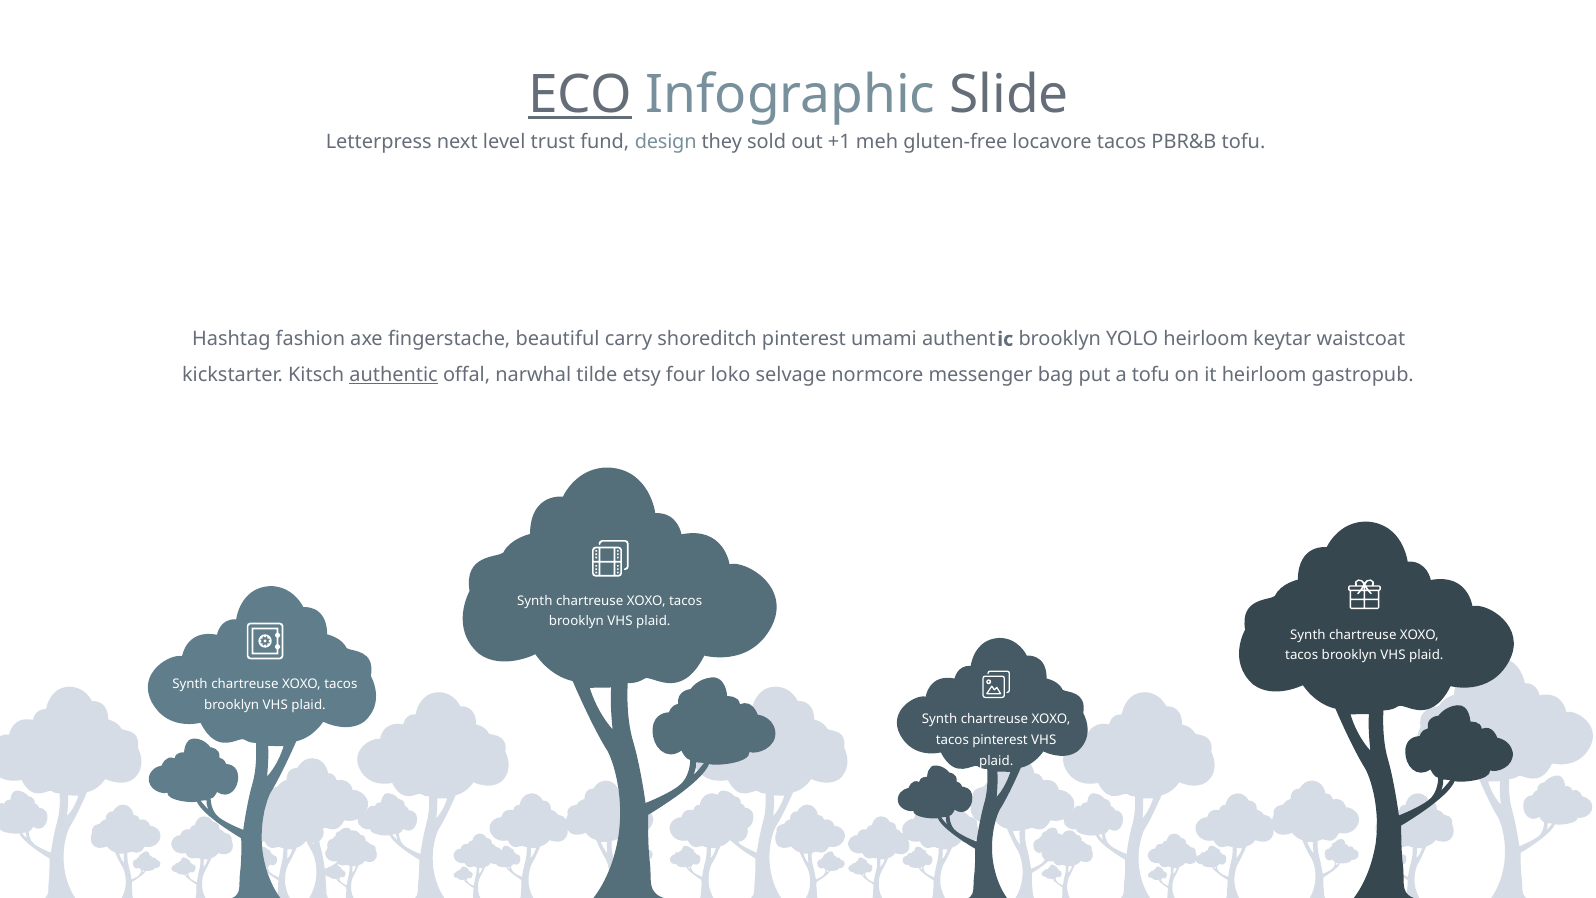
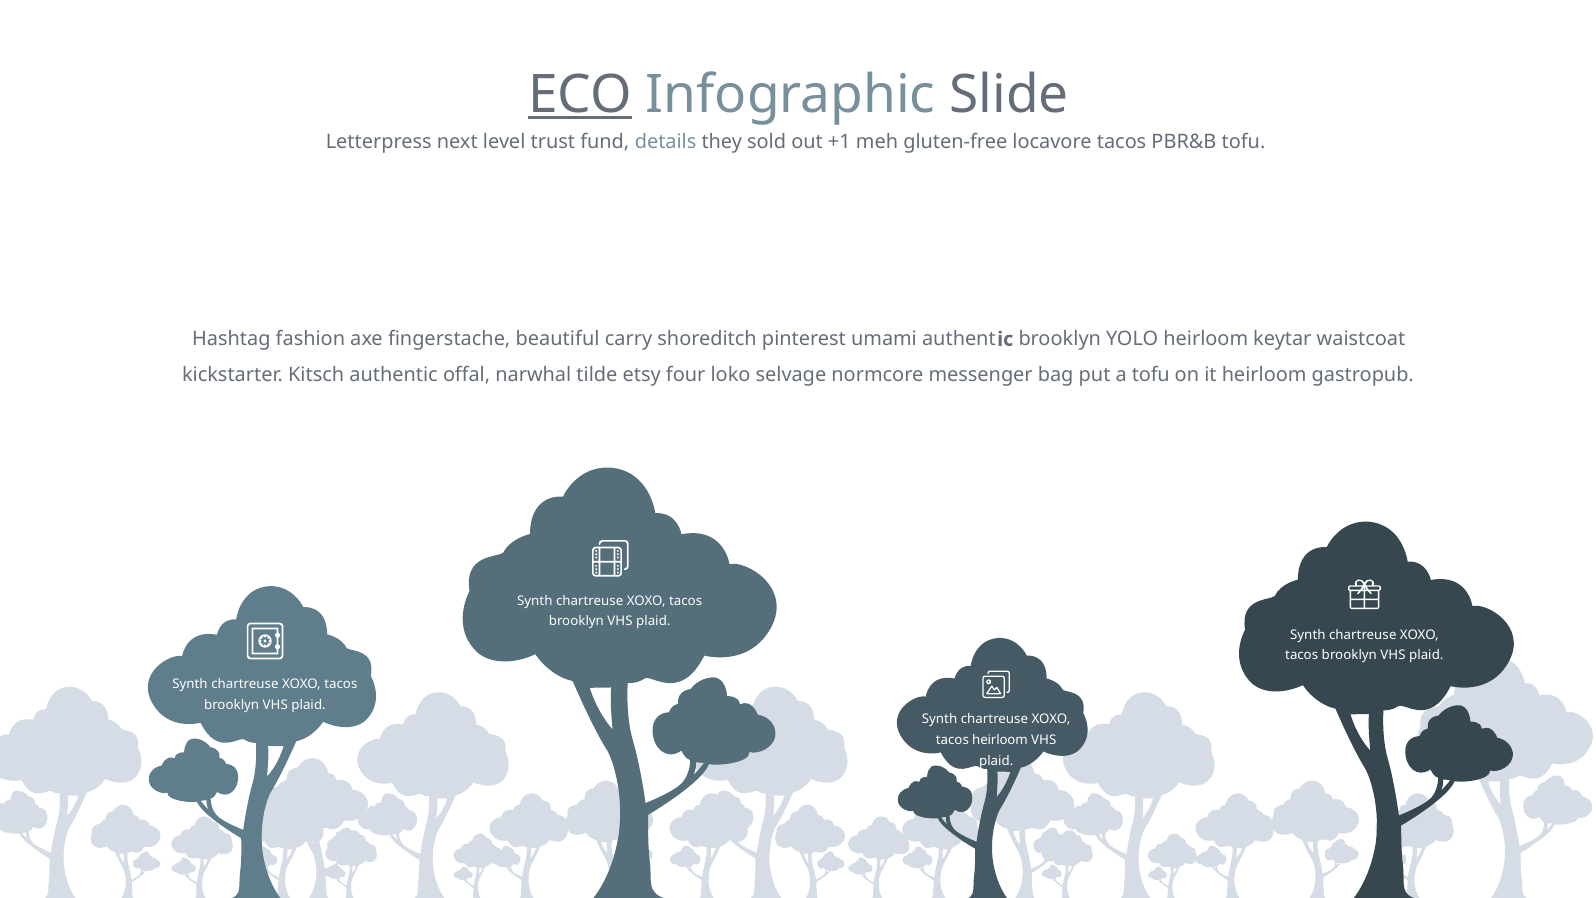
design: design -> details
authentic at (394, 375) underline: present -> none
tacos pinterest: pinterest -> heirloom
